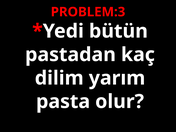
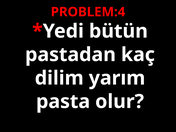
PROBLEM:3: PROBLEM:3 -> PROBLEM:4
